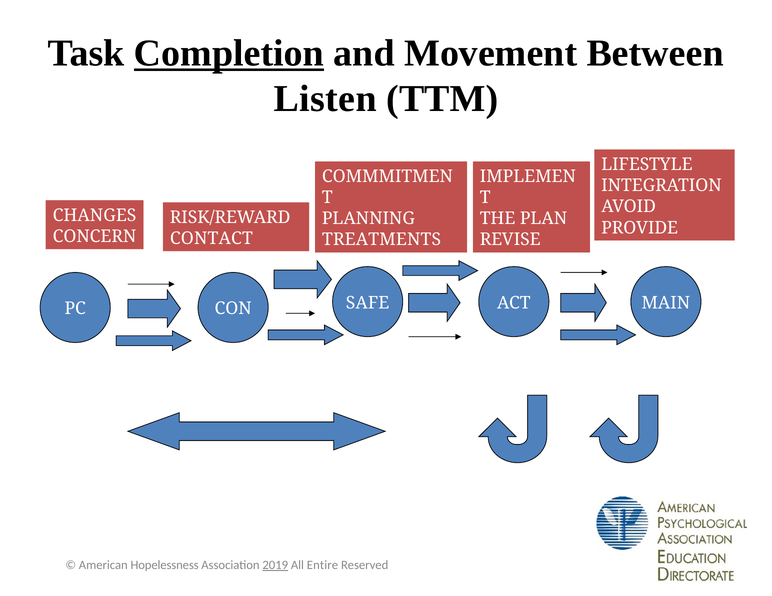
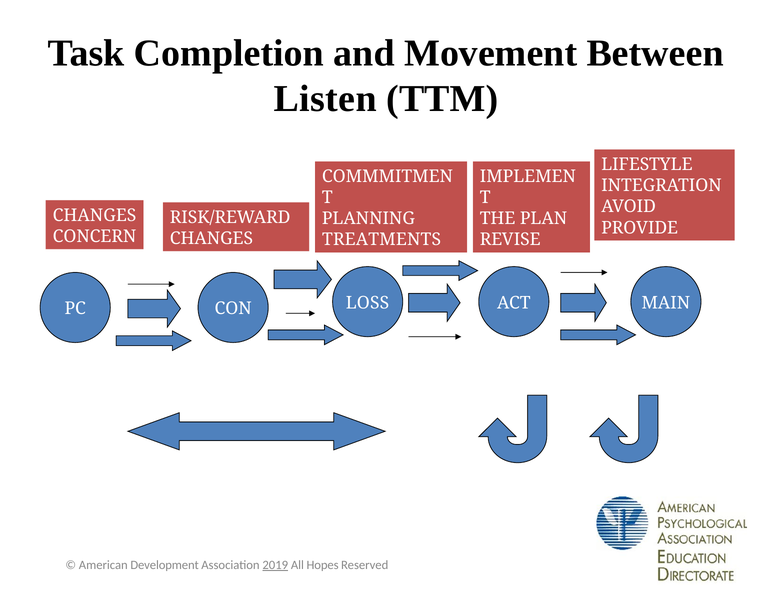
Completion underline: present -> none
CONTACT at (211, 239): CONTACT -> CHANGES
SAFE: SAFE -> LOSS
Hopelessness: Hopelessness -> Development
Entire: Entire -> Hopes
